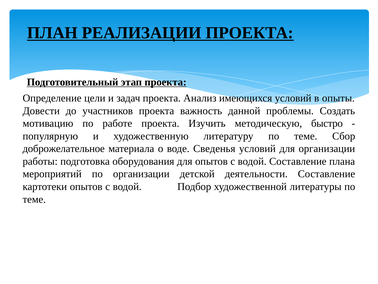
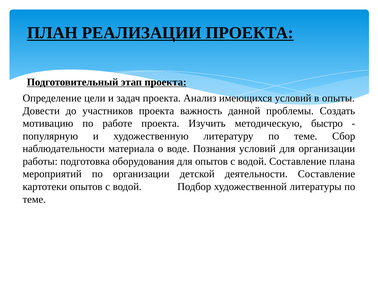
доброжелательное: доброжелательное -> наблюдательности
Сведенья: Сведенья -> Познания
